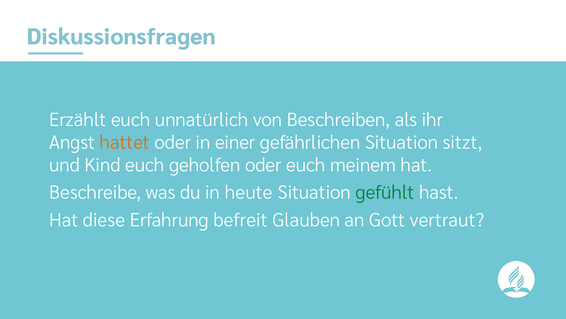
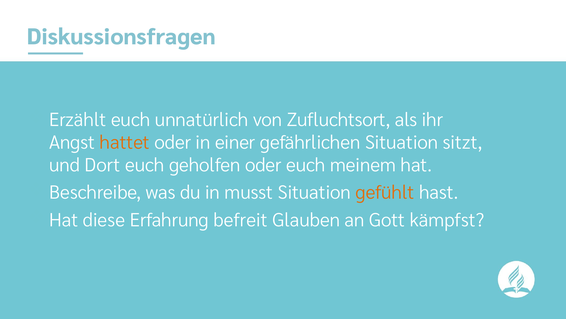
Beschreiben: Beschreiben -> Zufluchtsort
Kind: Kind -> Dort
heute: heute -> musst
gefühlt colour: green -> orange
vertraut: vertraut -> kämpfst
